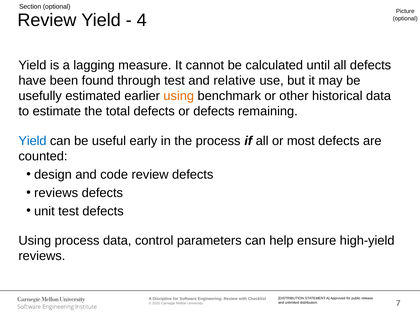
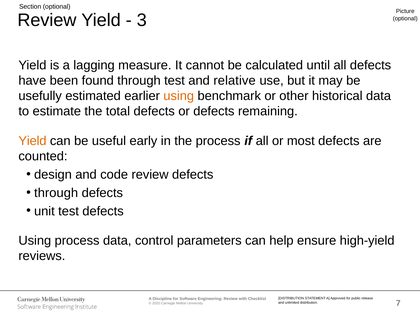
4: 4 -> 3
Yield at (32, 141) colour: blue -> orange
reviews at (56, 193): reviews -> through
